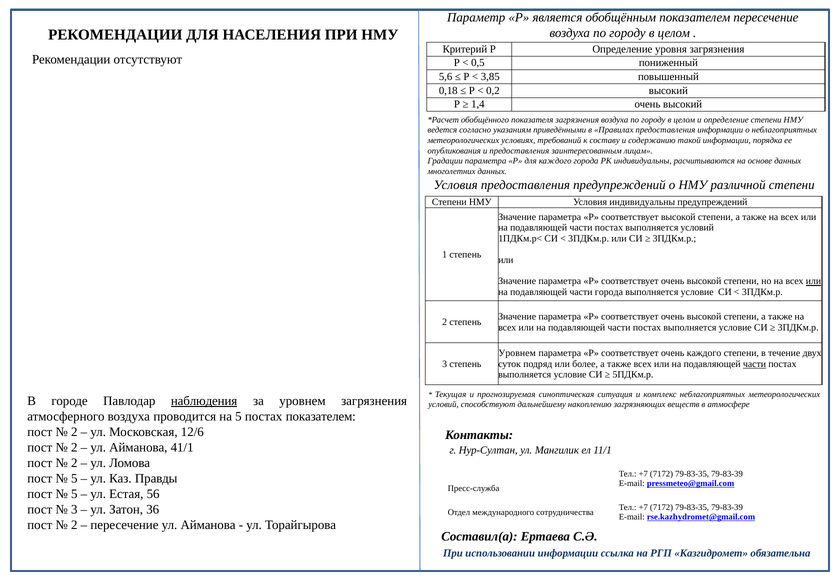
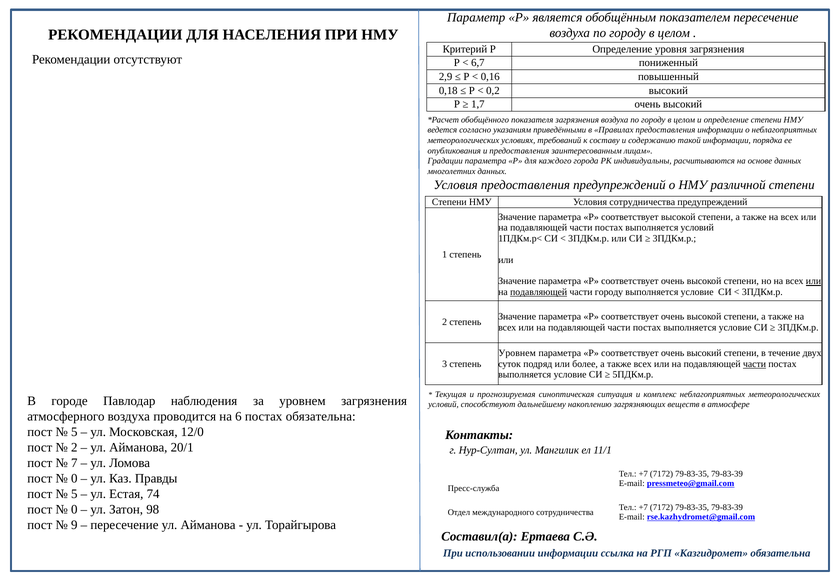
0,5: 0,5 -> 6,7
5,6: 5,6 -> 2,9
3,85: 3,85 -> 0,16
1,4: 1,4 -> 1,7
Условия индивидуальны: индивидуальны -> сотрудничества
подавляющей at (539, 292) underline: none -> present
части города: города -> городу
соответствует очень каждого: каждого -> высокий
наблюдения underline: present -> none
на 5: 5 -> 6
постах показателем: показателем -> обязательна
2 at (74, 432): 2 -> 5
12/6: 12/6 -> 12/0
41/1: 41/1 -> 20/1
2 at (74, 463): 2 -> 7
5 at (74, 479): 5 -> 0
56: 56 -> 74
3 at (74, 510): 3 -> 0
36: 36 -> 98
2 at (74, 525): 2 -> 9
